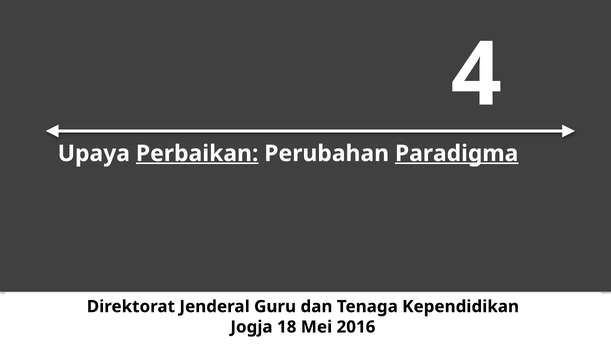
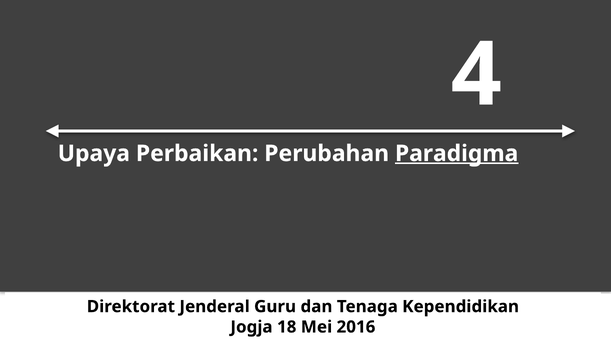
Perbaikan underline: present -> none
